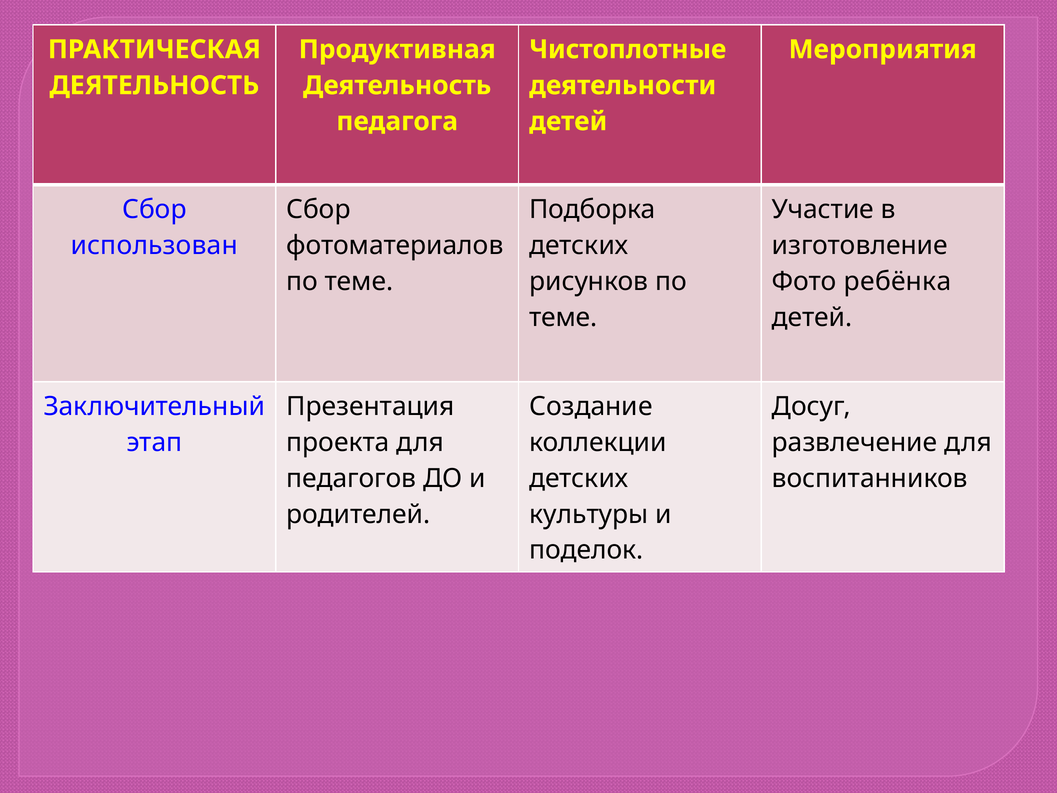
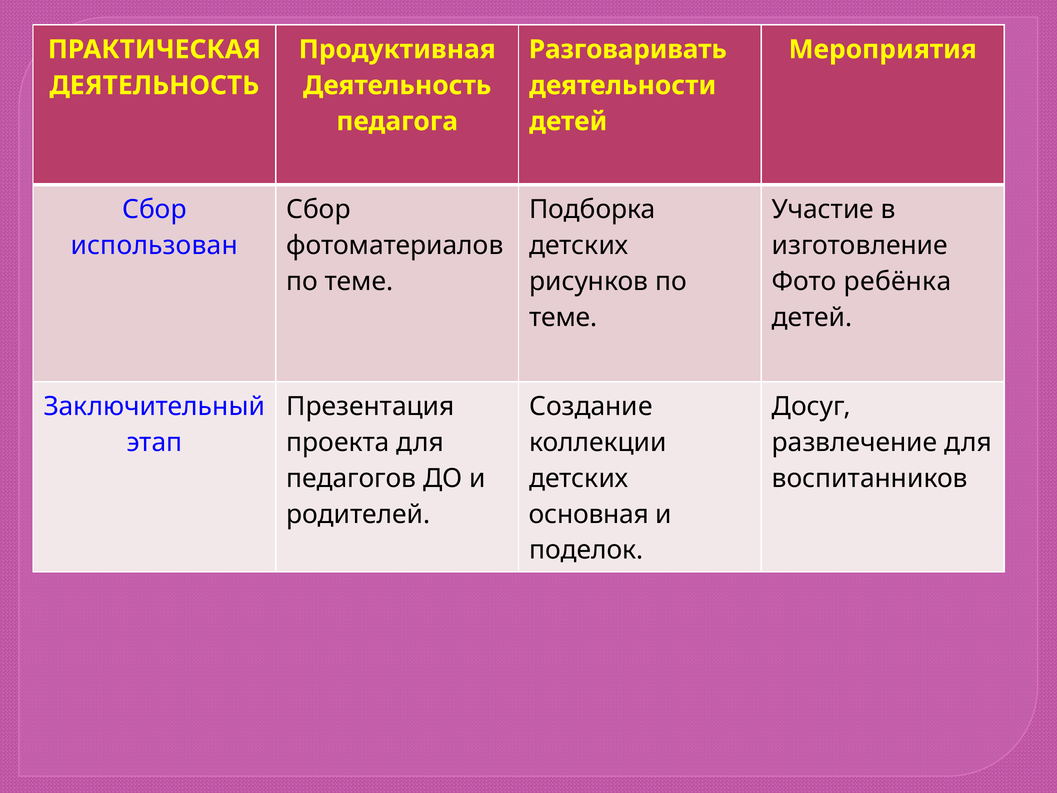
Чистоплотные: Чистоплотные -> Разговаривать
культуры: культуры -> основная
